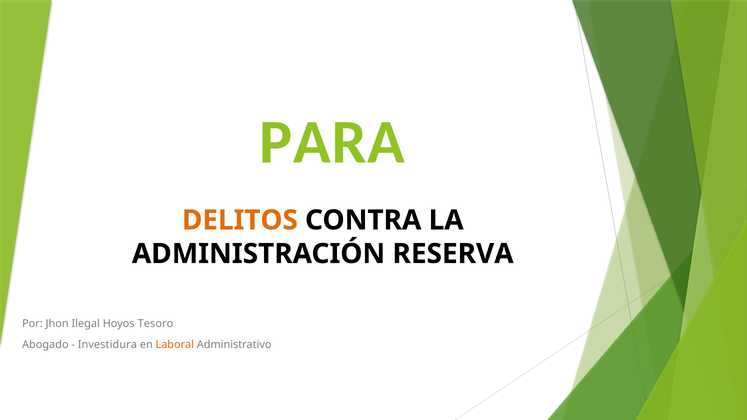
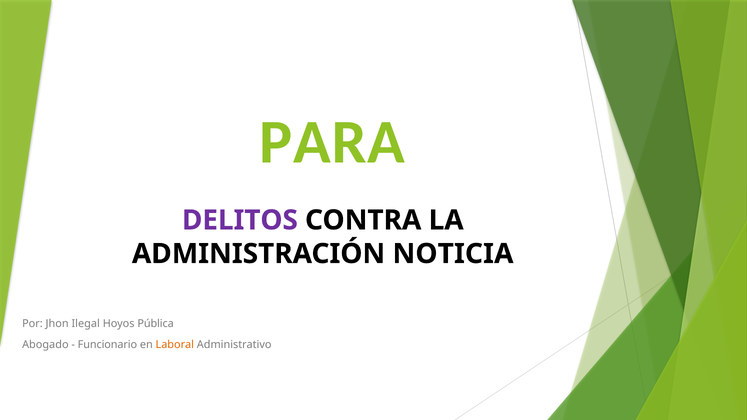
DELITOS colour: orange -> purple
RESERVA: RESERVA -> NOTICIA
Tesoro: Tesoro -> Pública
Investidura: Investidura -> Funcionario
